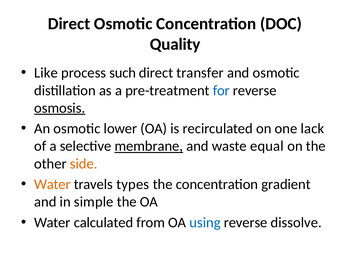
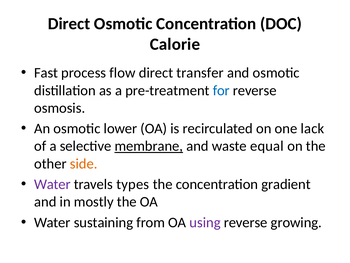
Quality: Quality -> Calorie
Like: Like -> Fast
such: such -> flow
osmosis underline: present -> none
Water at (52, 184) colour: orange -> purple
simple: simple -> mostly
calculated: calculated -> sustaining
using colour: blue -> purple
dissolve: dissolve -> growing
